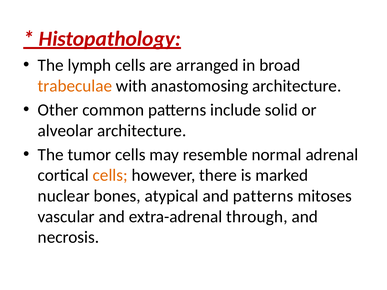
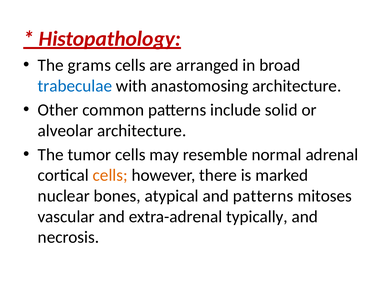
lymph: lymph -> grams
trabeculae colour: orange -> blue
through: through -> typically
